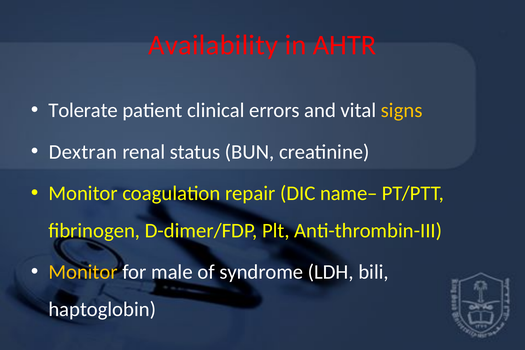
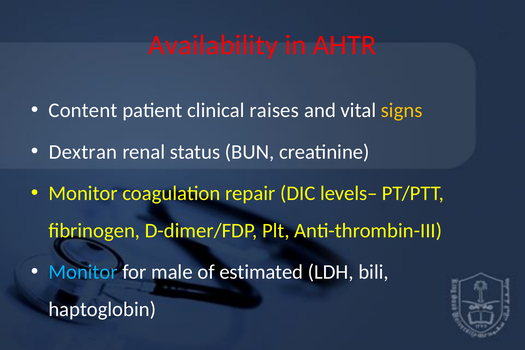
Tolerate: Tolerate -> Content
errors: errors -> raises
name–: name– -> levels–
Monitor at (83, 272) colour: yellow -> light blue
syndrome: syndrome -> estimated
